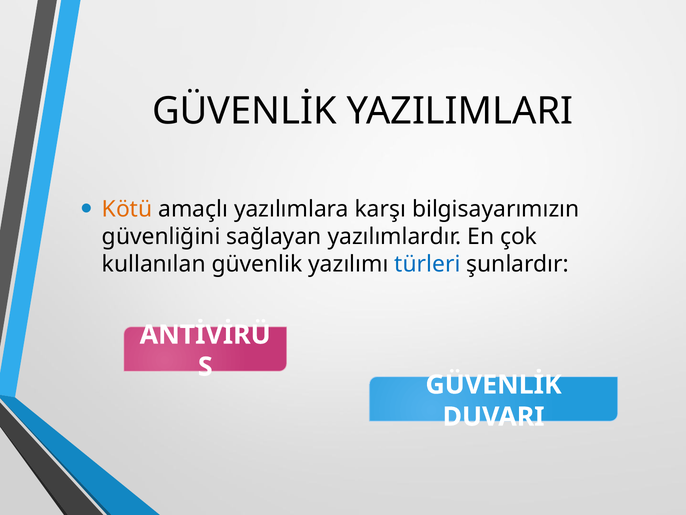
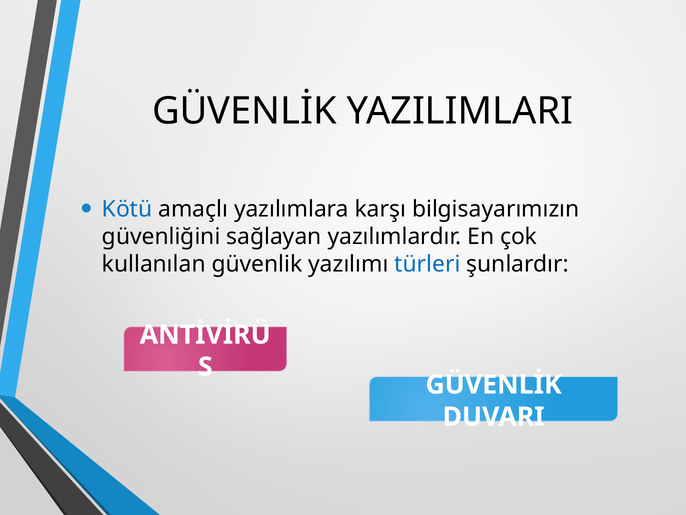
Kötü colour: orange -> blue
